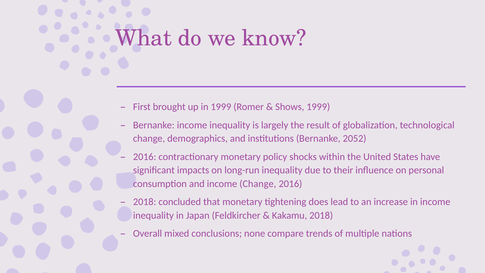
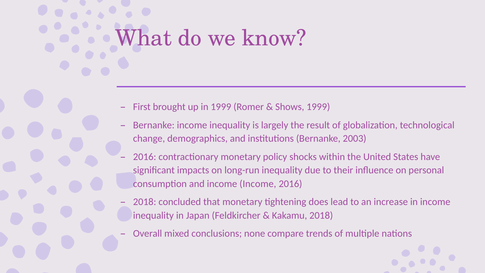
2052: 2052 -> 2003
income Change: Change -> Income
